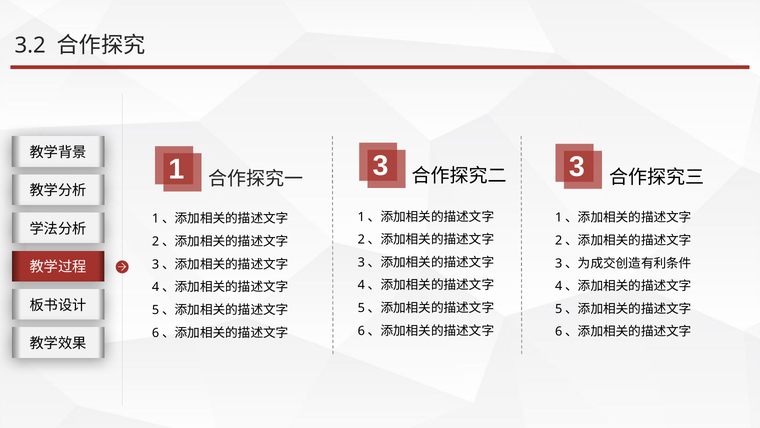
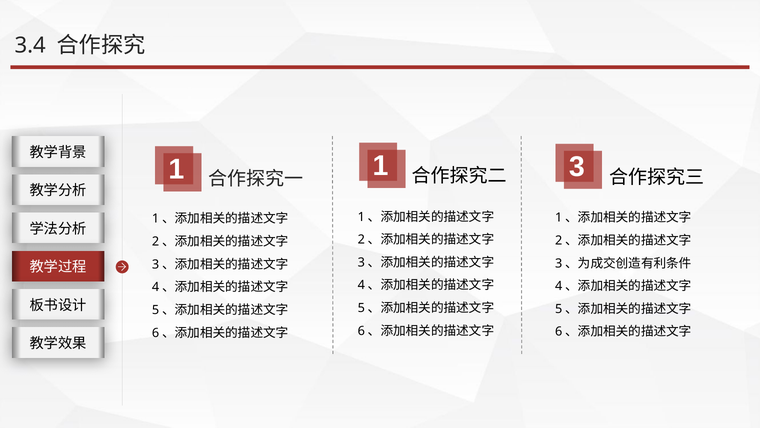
3.2: 3.2 -> 3.4
1 3: 3 -> 1
